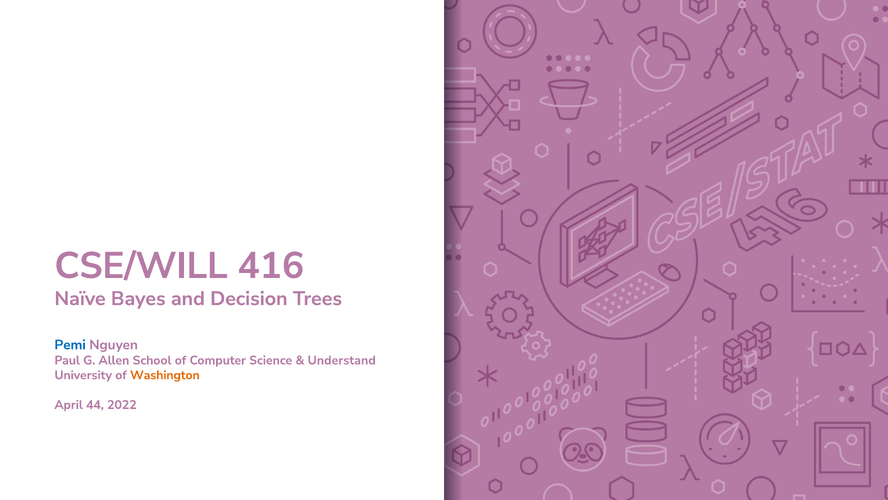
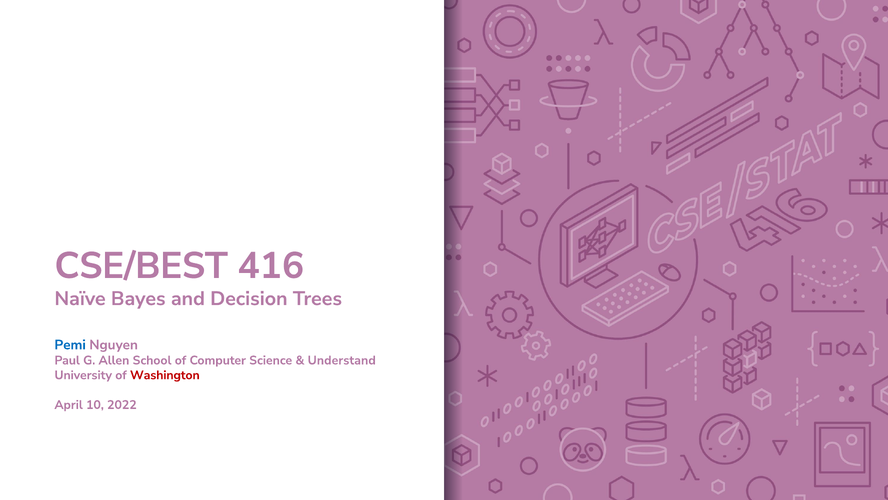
CSE/WILL: CSE/WILL -> CSE/BEST
Washington colour: orange -> red
44: 44 -> 10
